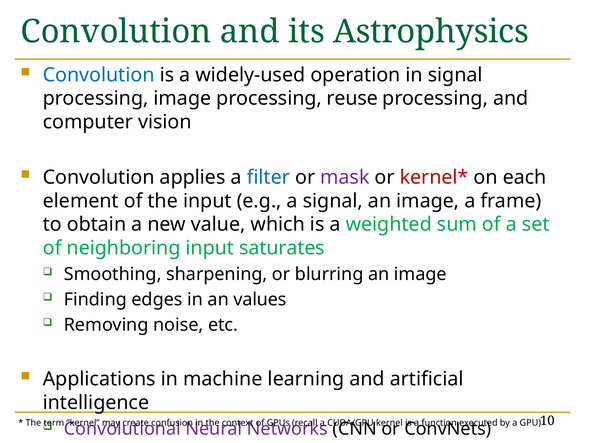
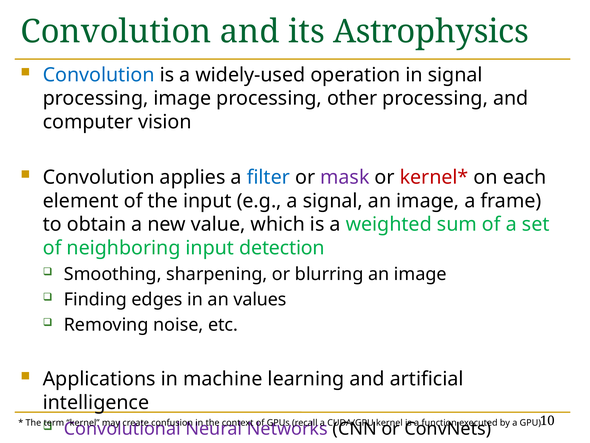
reuse: reuse -> other
saturates: saturates -> detection
